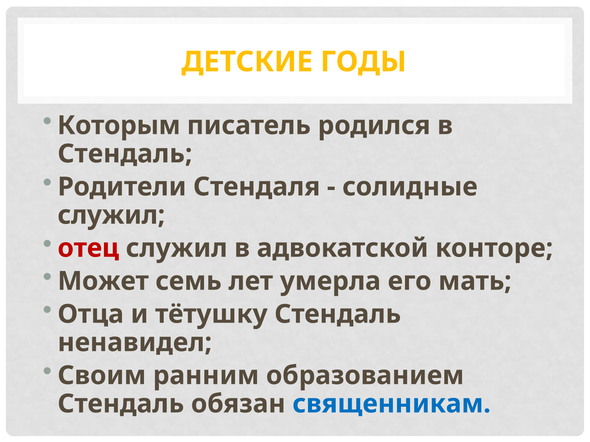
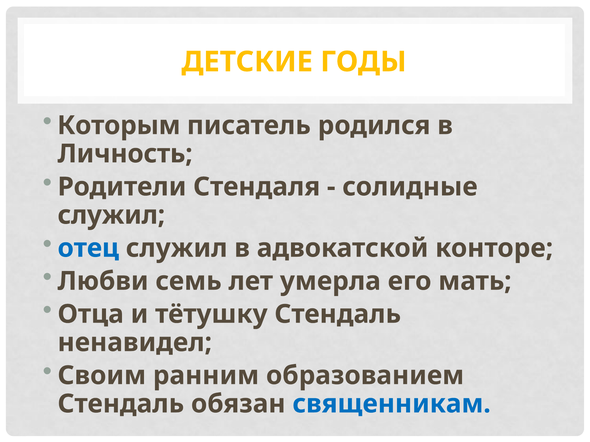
Стендаль at (125, 154): Стендаль -> Личность
отец colour: red -> blue
Может: Может -> Любви
